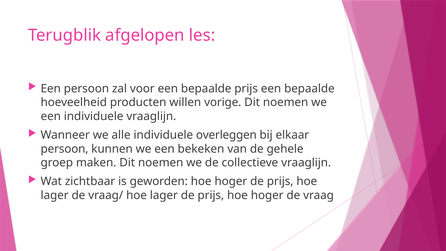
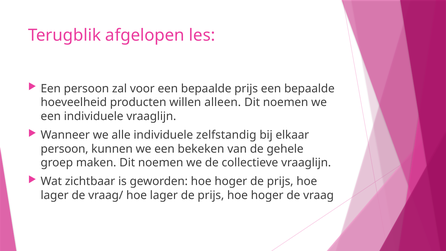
vorige: vorige -> alleen
overleggen: overleggen -> zelfstandig
